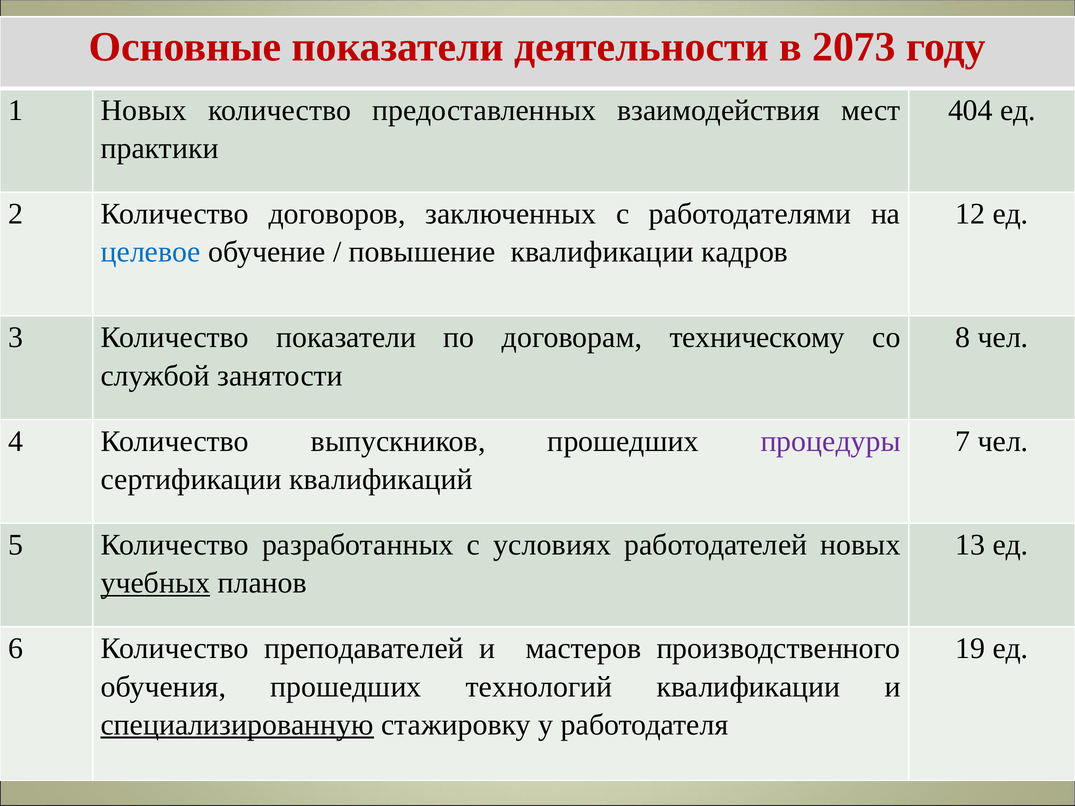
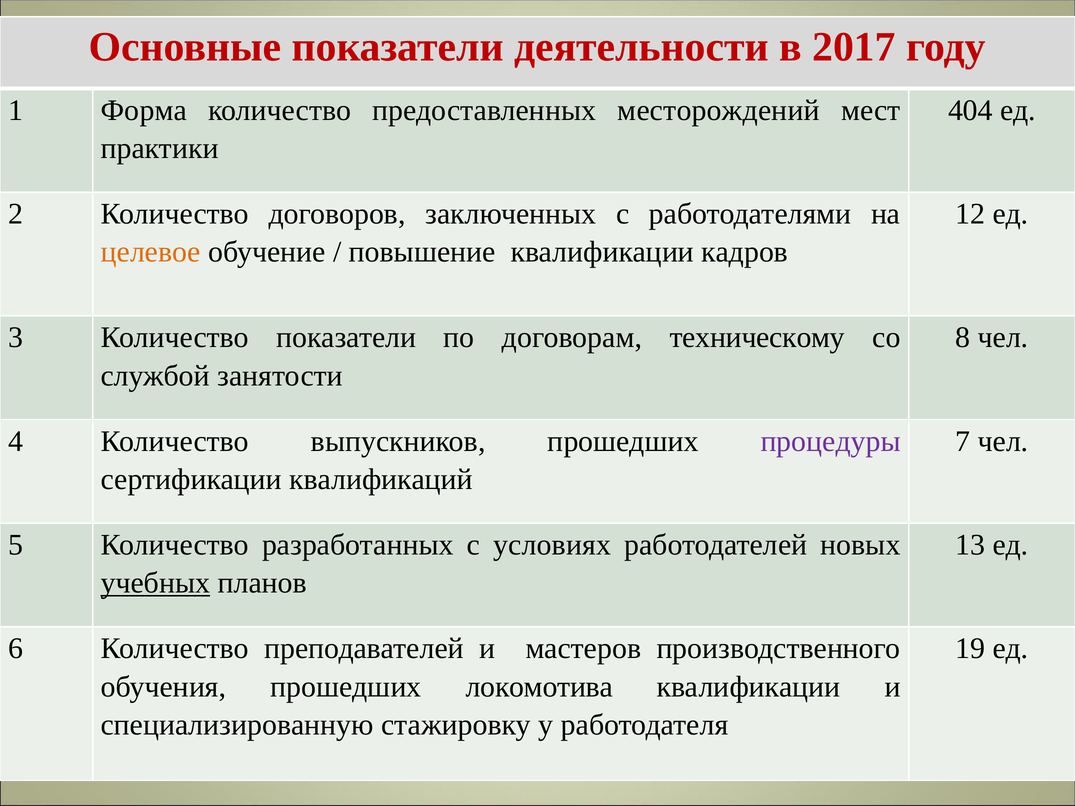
2073: 2073 -> 2017
1 Новых: Новых -> Форма
взаимодействия: взаимодействия -> месторождений
целевое colour: blue -> orange
технологий: технологий -> локомотива
специализированную underline: present -> none
